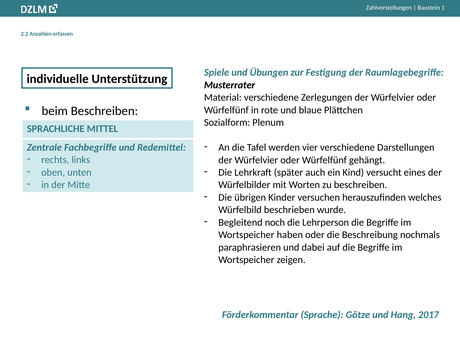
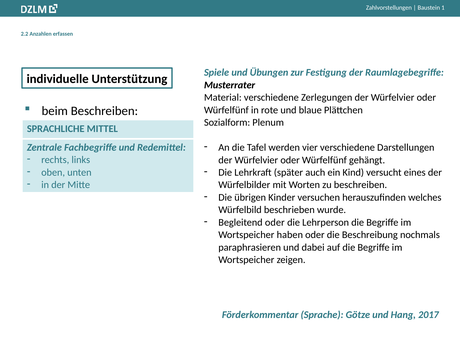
Begleitend noch: noch -> oder
